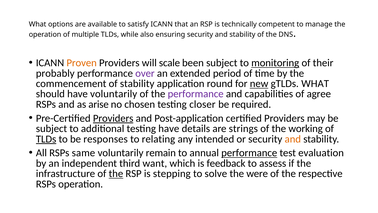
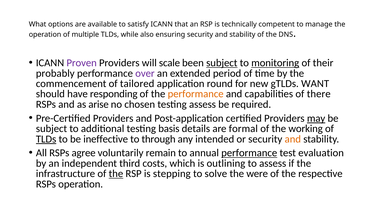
Proven colour: orange -> purple
subject at (222, 63) underline: none -> present
of stability: stability -> tailored
new underline: present -> none
gTLDs WHAT: WHAT -> WANT
have voluntarily: voluntarily -> responding
performance at (196, 94) colour: purple -> orange
agree: agree -> there
testing closer: closer -> assess
Providers at (113, 118) underline: present -> none
may underline: none -> present
testing have: have -> basis
strings: strings -> formal
responses: responses -> ineffective
relating: relating -> through
same: same -> agree
want: want -> costs
feedback: feedback -> outlining
